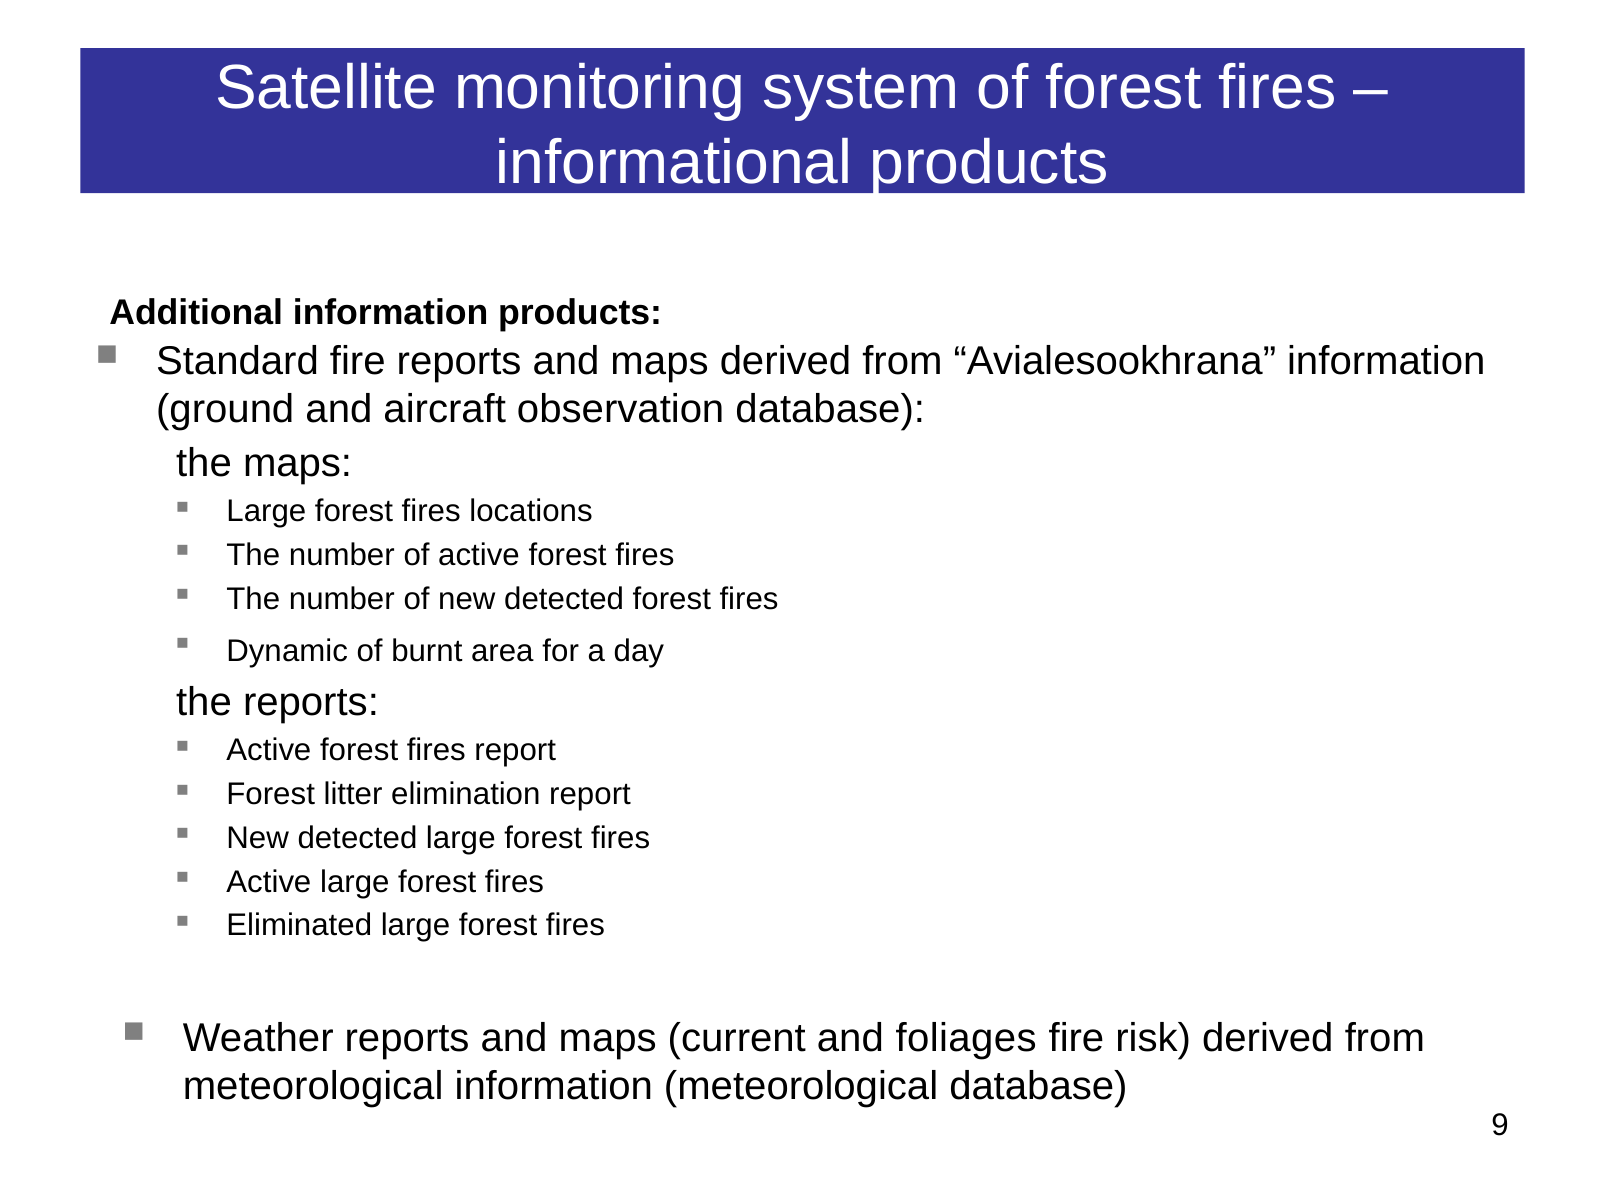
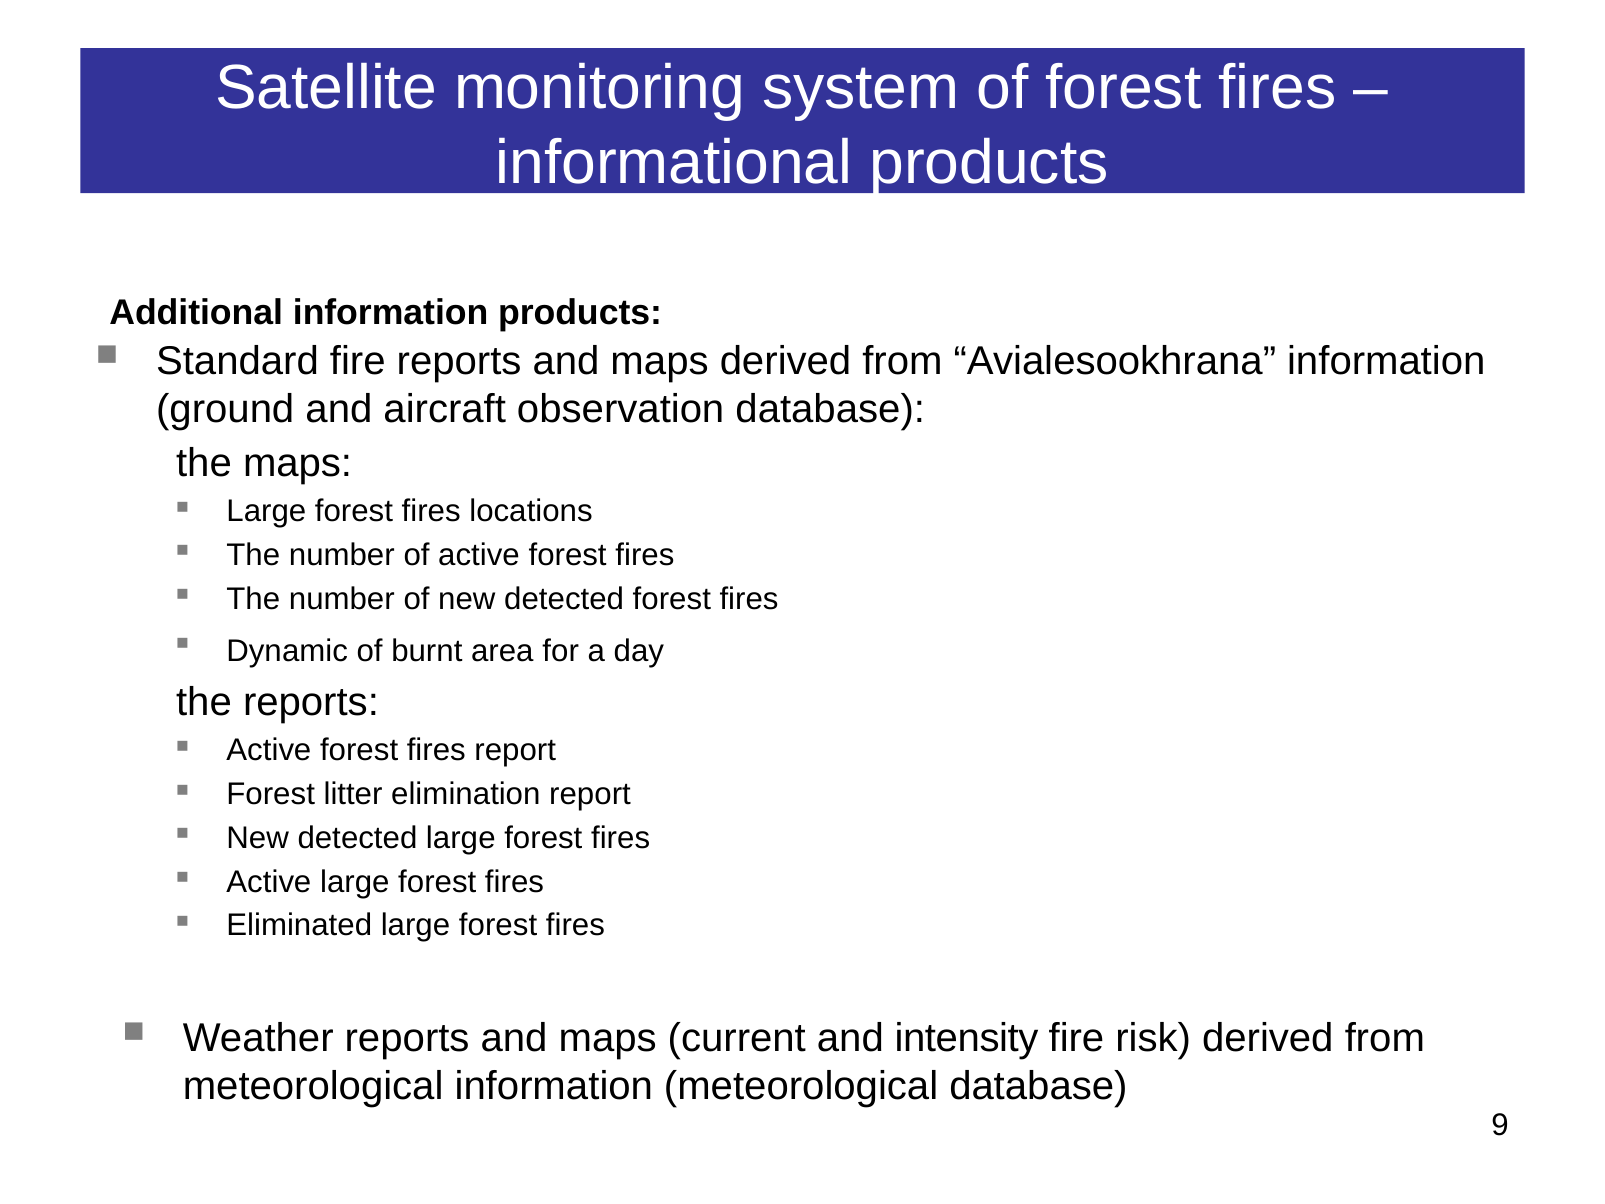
foliages: foliages -> intensity
